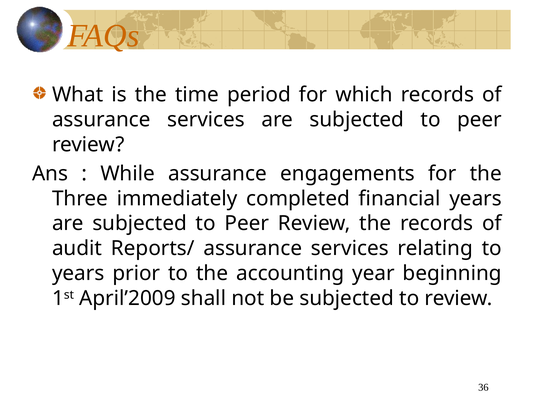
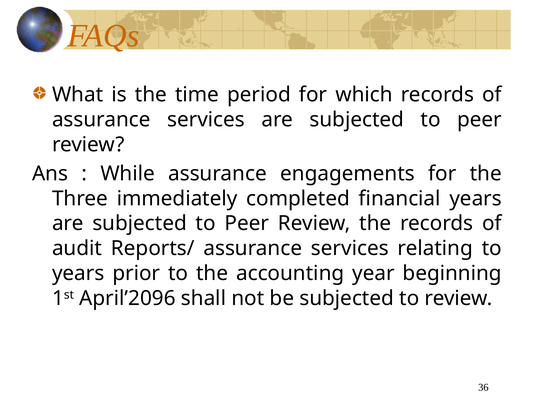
April’2009: April’2009 -> April’2096
